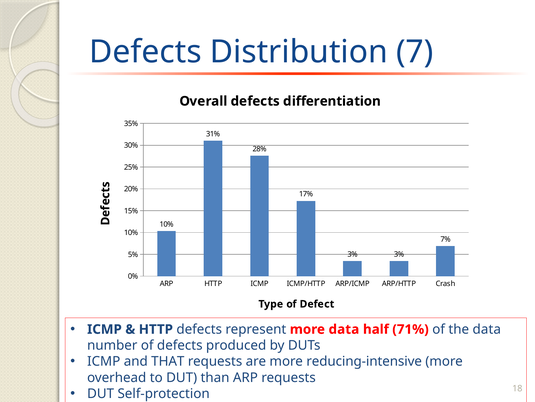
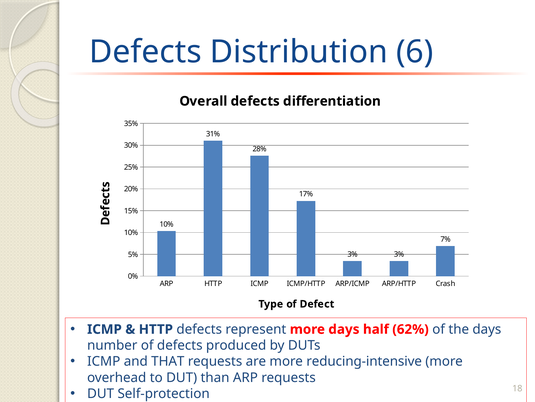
7: 7 -> 6
more data: data -> days
71%: 71% -> 62%
the data: data -> days
